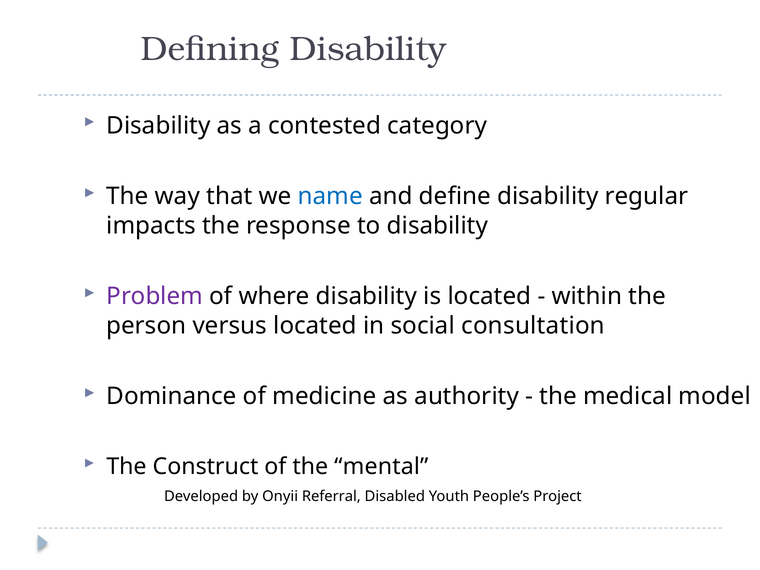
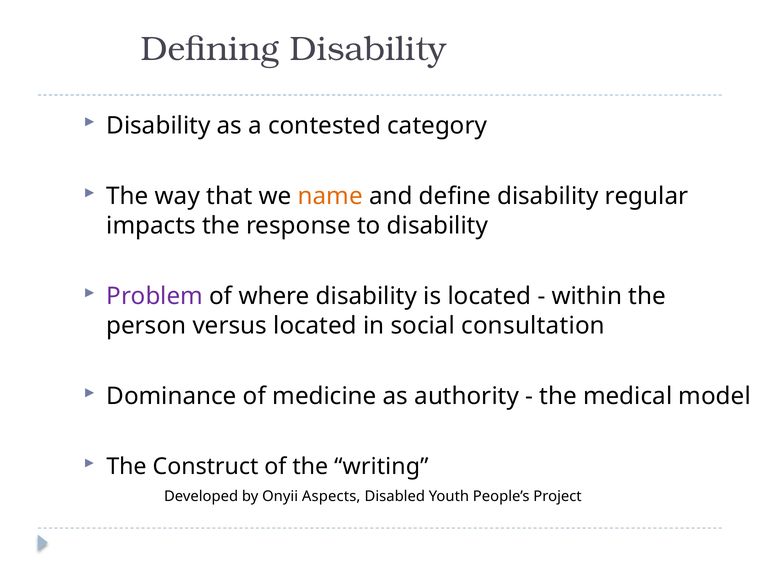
name colour: blue -> orange
mental: mental -> writing
Referral: Referral -> Aspects
